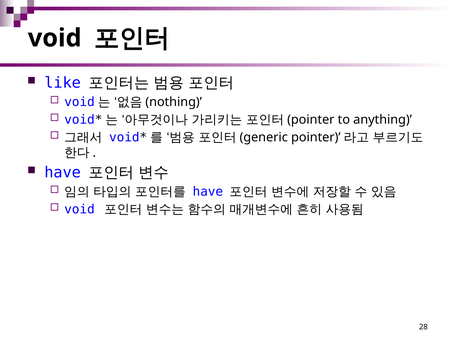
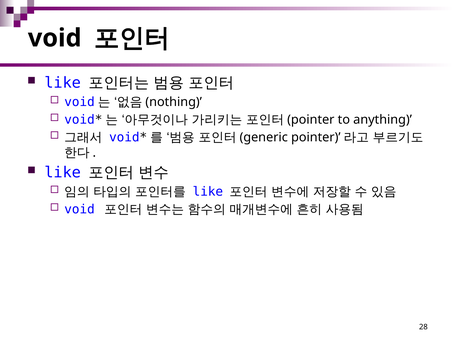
have at (63, 172): have -> like
have at (208, 191): have -> like
